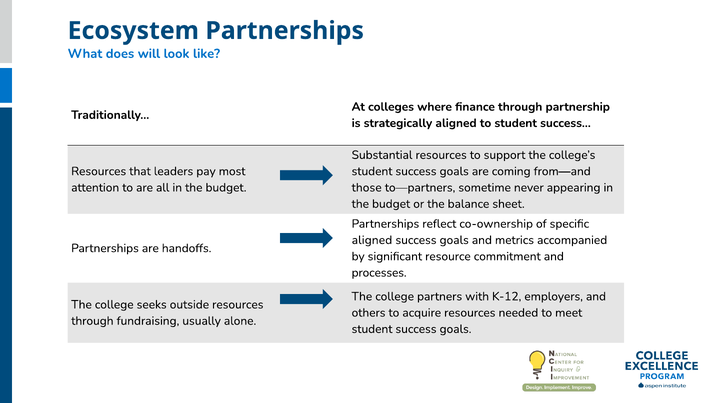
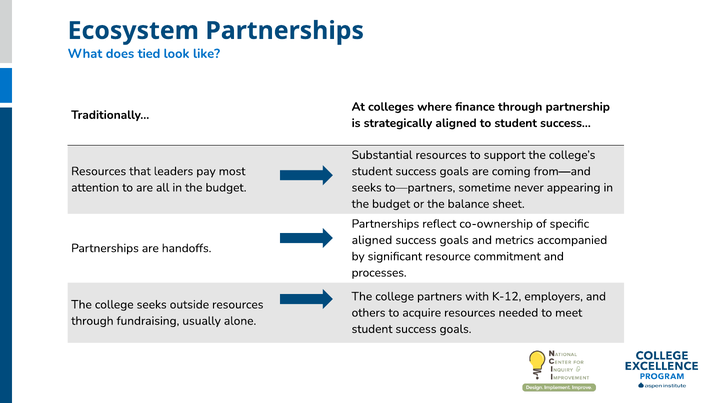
will: will -> tied
those at (367, 187): those -> seeks
